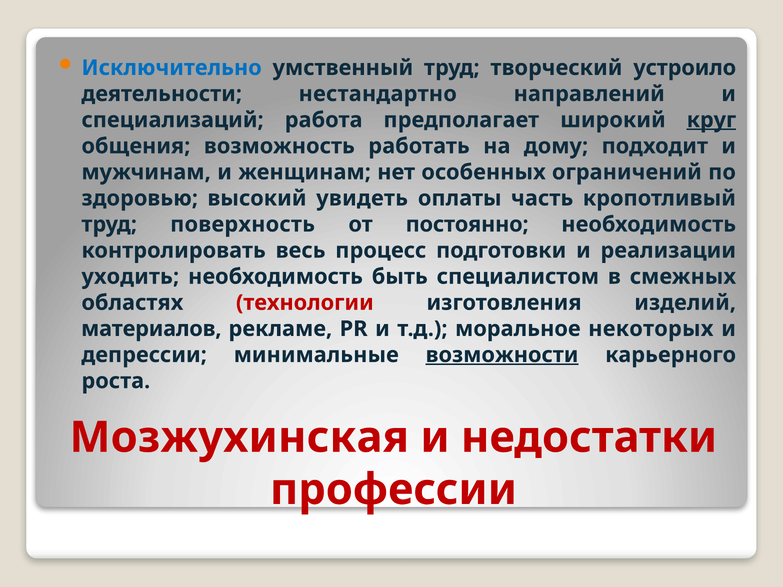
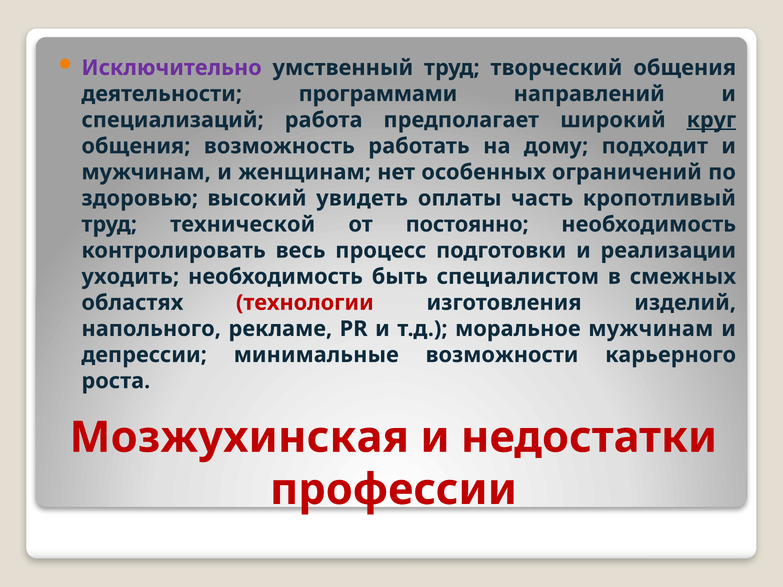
Исключительно colour: blue -> purple
творческий устроило: устроило -> общения
нестандартно: нестандартно -> программами
поверхность: поверхность -> технической
материалов: материалов -> напольного
моральное некоторых: некоторых -> мужчинам
возможности underline: present -> none
